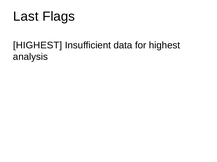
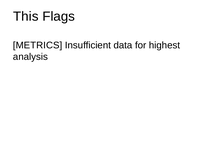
Last: Last -> This
HIGHEST at (38, 46): HIGHEST -> METRICS
